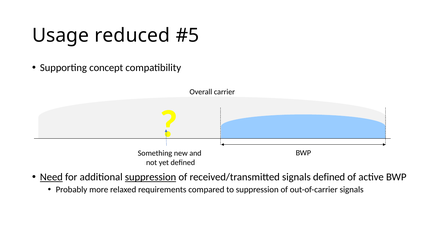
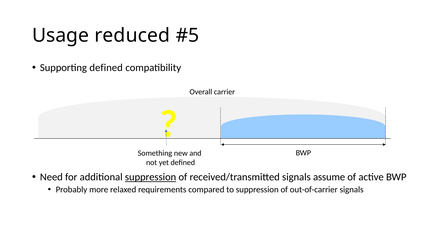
Supporting concept: concept -> defined
Need underline: present -> none
signals defined: defined -> assume
